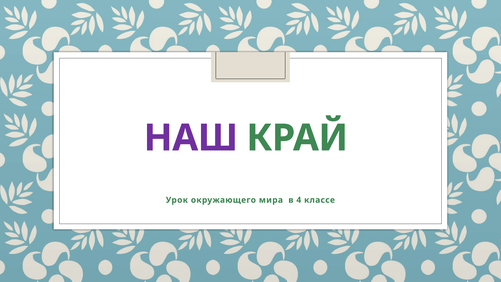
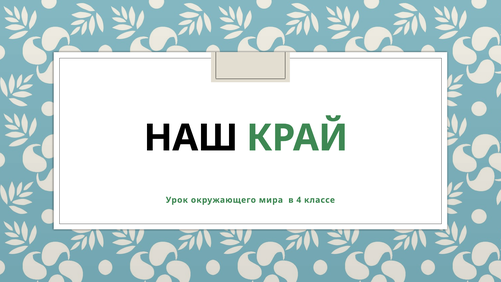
НАШ colour: purple -> black
